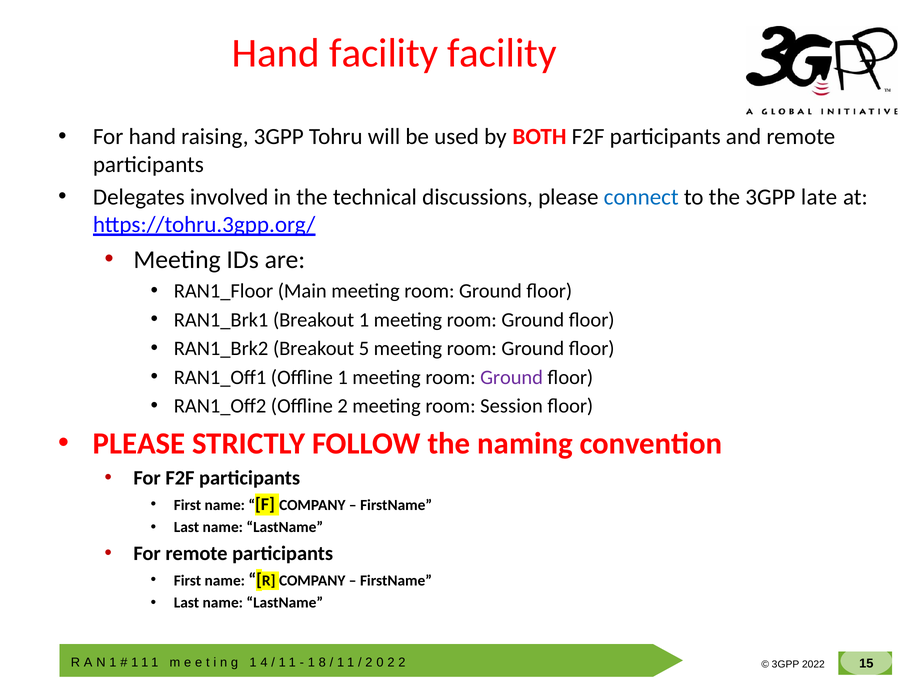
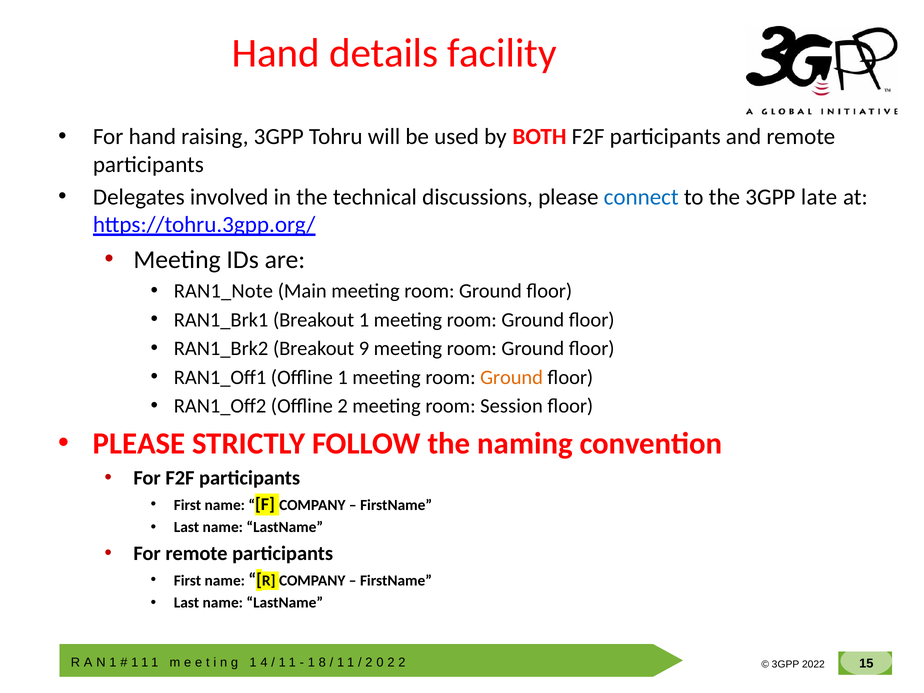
Hand facility: facility -> details
RAN1_Floor: RAN1_Floor -> RAN1_Note
5: 5 -> 9
Ground at (512, 377) colour: purple -> orange
